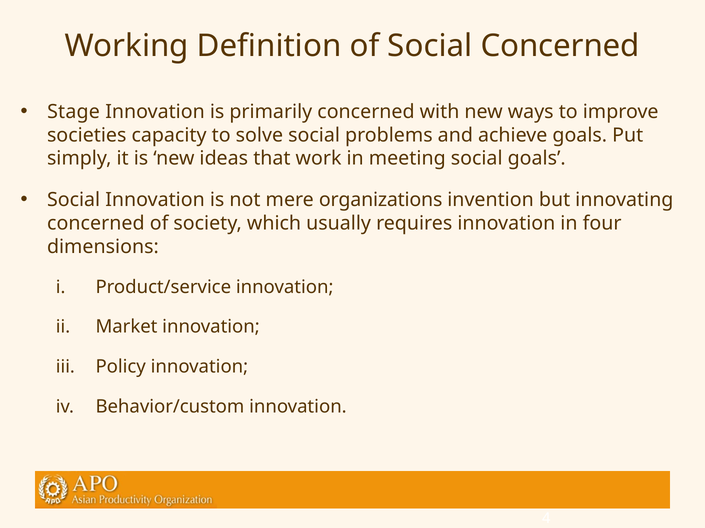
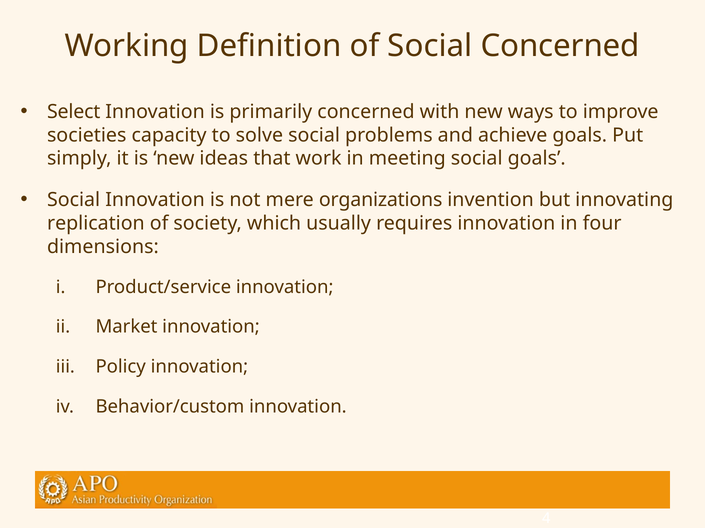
Stage: Stage -> Select
concerned at (96, 223): concerned -> replication
